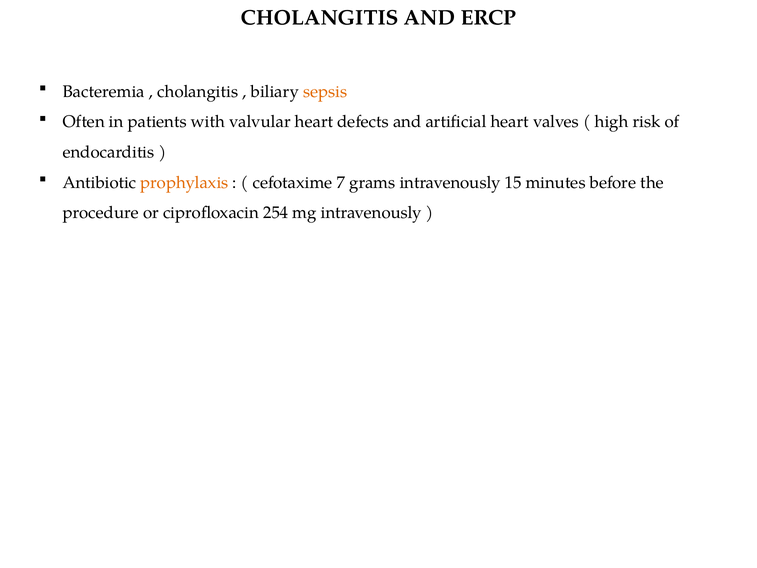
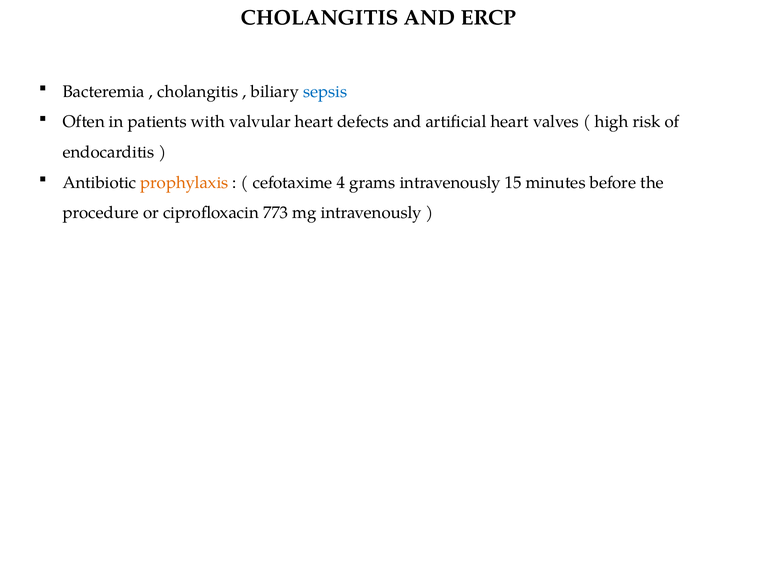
sepsis colour: orange -> blue
7: 7 -> 4
254: 254 -> 773
